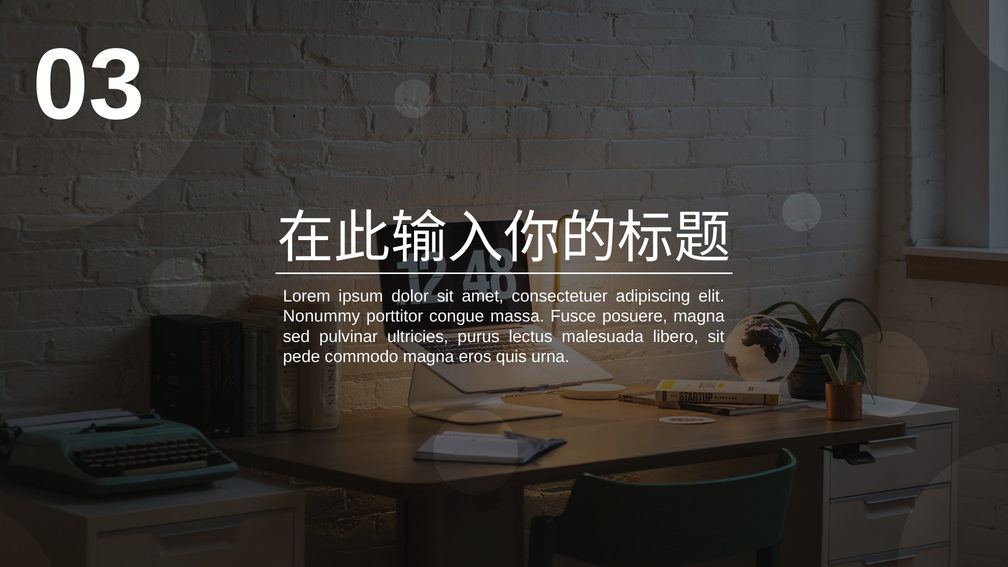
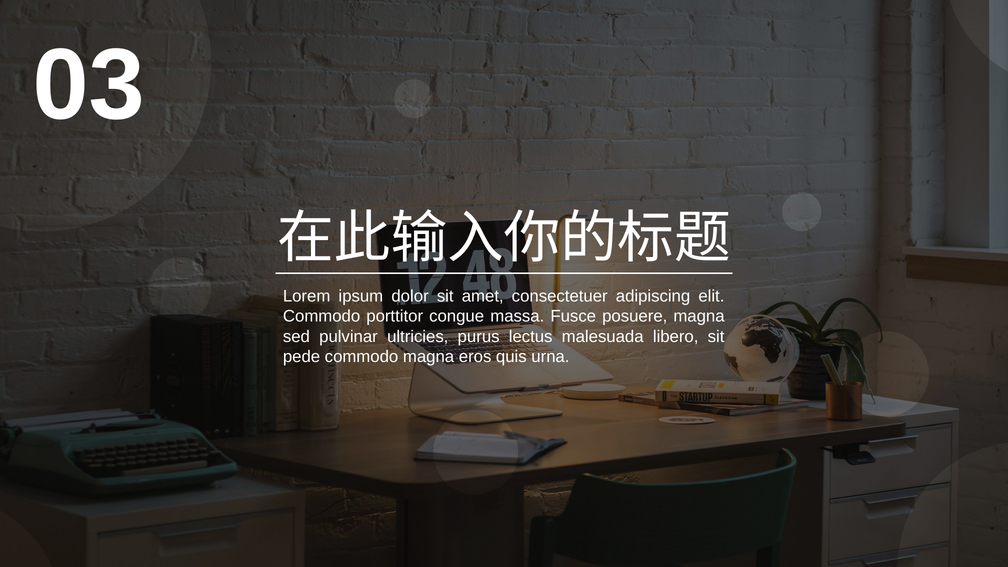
Nonummy at (322, 316): Nonummy -> Commodo
